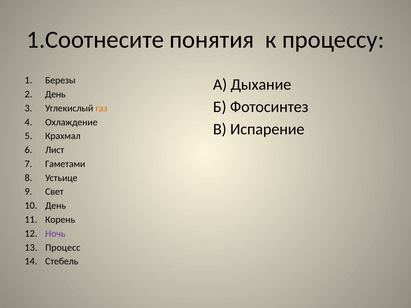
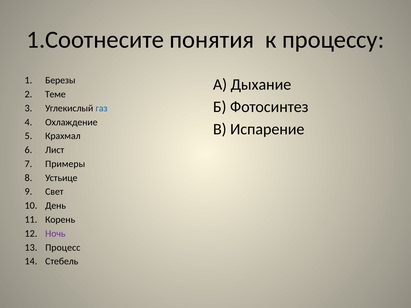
День at (55, 94): День -> Теме
газ colour: orange -> blue
Гаметами: Гаметами -> Примеры
